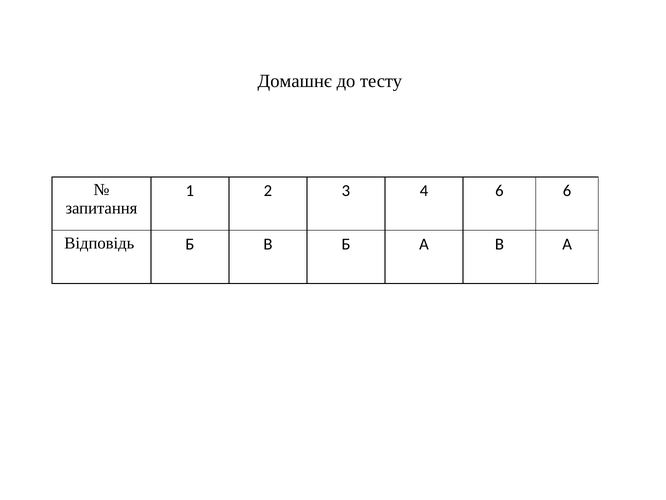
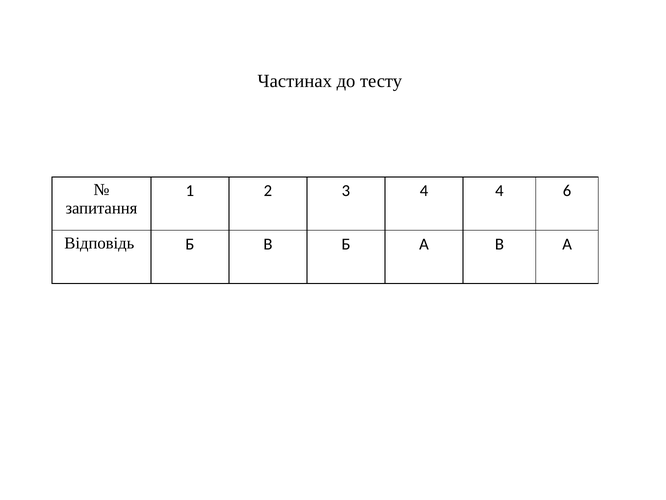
Домашнє: Домашнє -> Частинах
4 6: 6 -> 4
